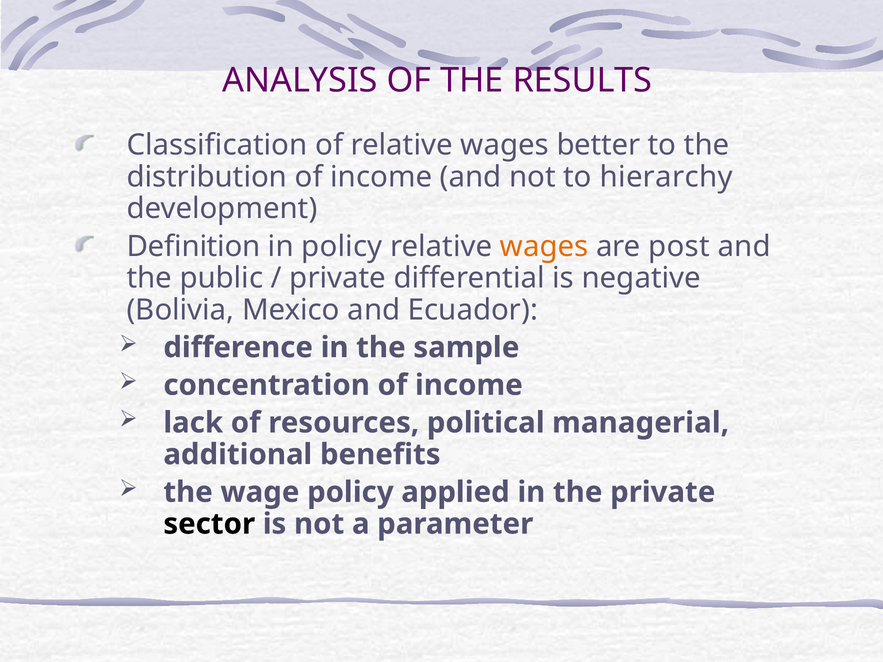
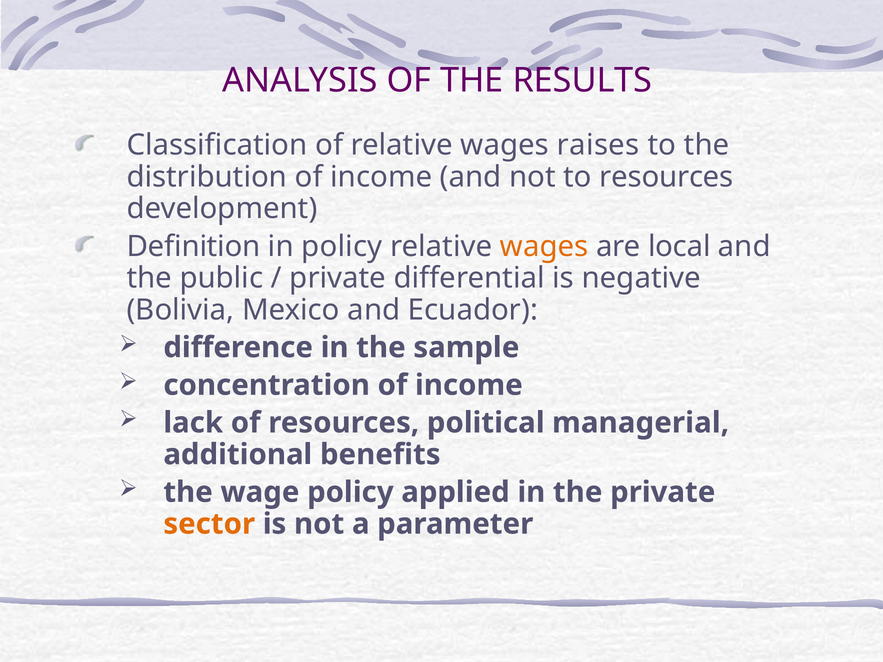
better: better -> raises
to hierarchy: hierarchy -> resources
post: post -> local
sector colour: black -> orange
